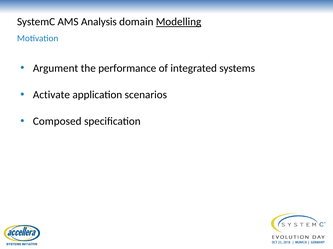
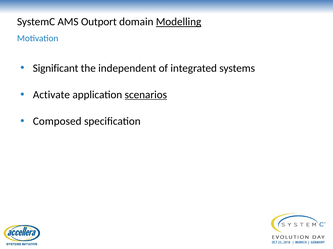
Analysis: Analysis -> Outport
Argument: Argument -> Significant
performance: performance -> independent
scenarios underline: none -> present
